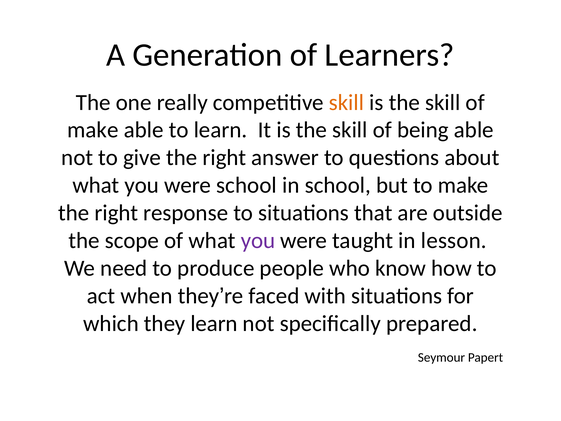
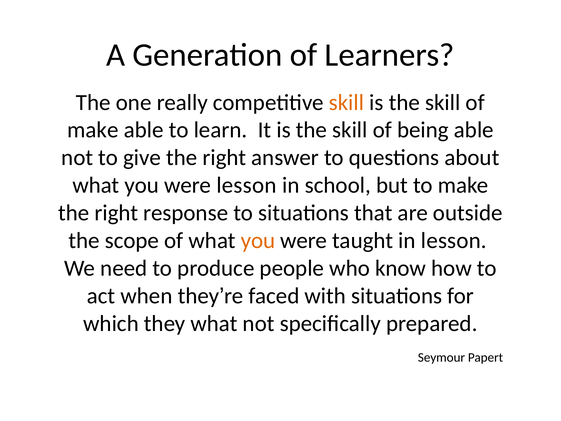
were school: school -> lesson
you at (258, 240) colour: purple -> orange
they learn: learn -> what
